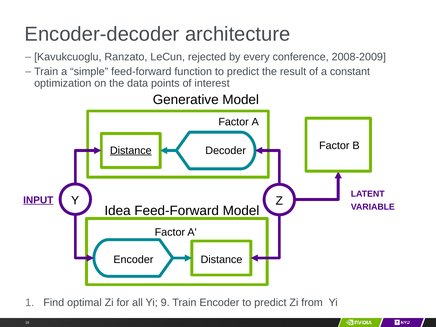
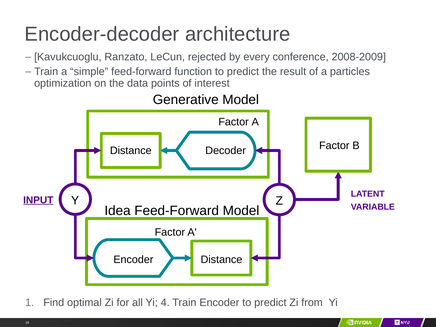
constant: constant -> particles
Distance at (131, 150) underline: present -> none
9: 9 -> 4
